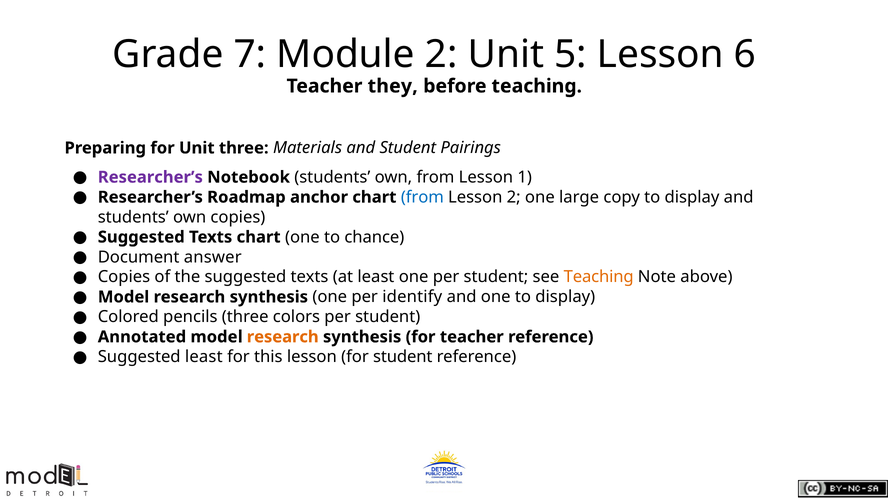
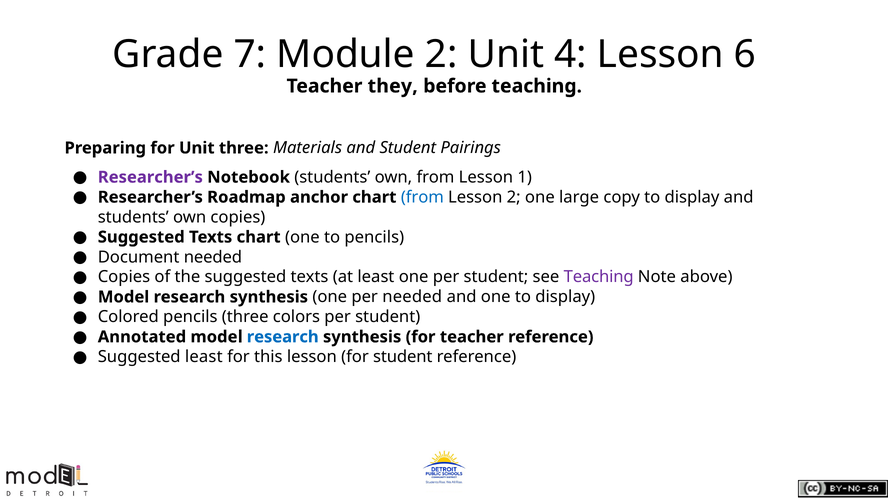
5: 5 -> 4
to chance: chance -> pencils
Document answer: answer -> needed
Teaching at (599, 277) colour: orange -> purple
per identify: identify -> needed
research at (283, 337) colour: orange -> blue
